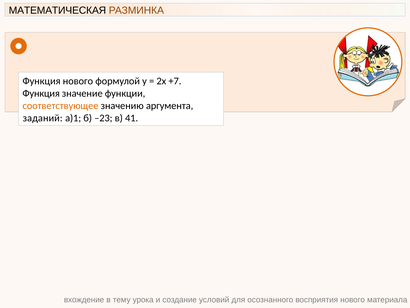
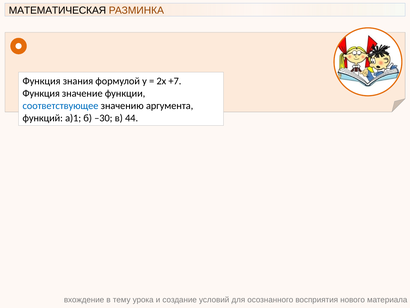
Функция нового: нового -> знания
соответствующее colour: orange -> blue
заданий: заданий -> функций
–23: –23 -> –30
41: 41 -> 44
